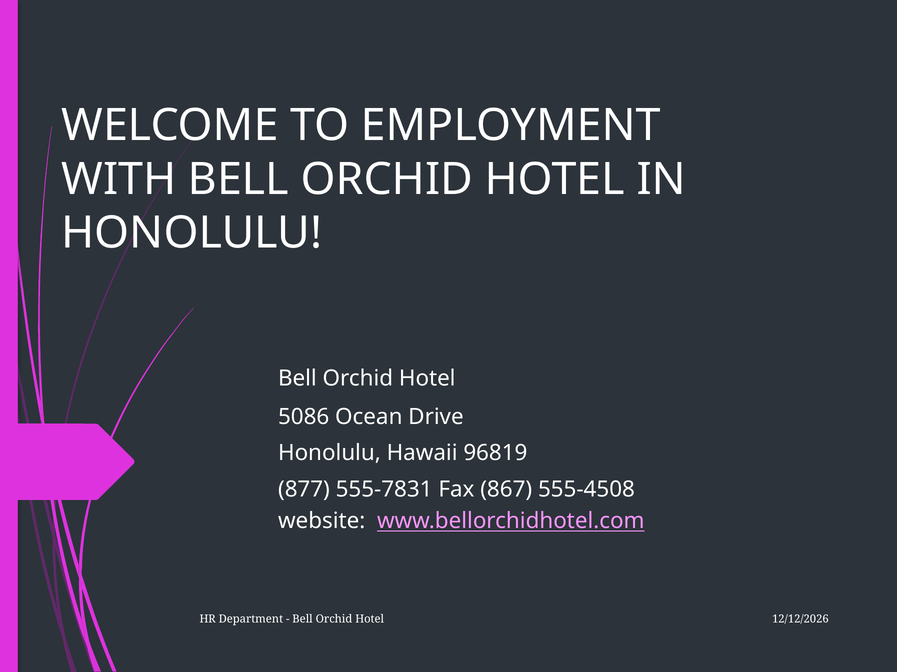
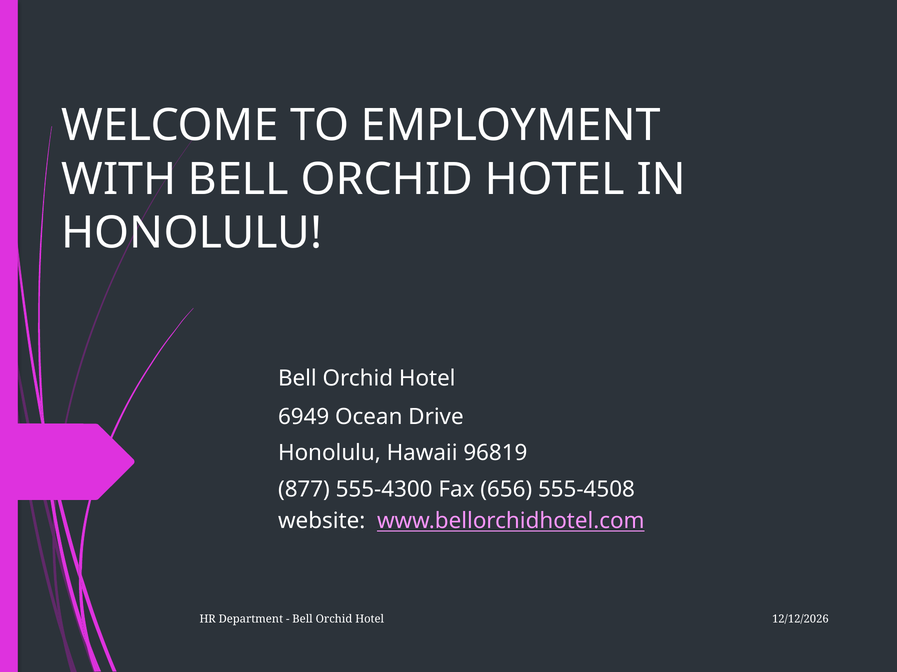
5086: 5086 -> 6949
555-7831: 555-7831 -> 555-4300
867: 867 -> 656
